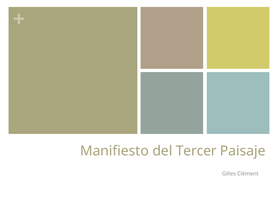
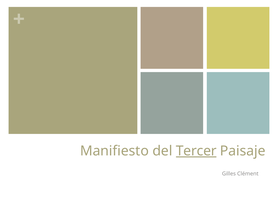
Tercer underline: none -> present
